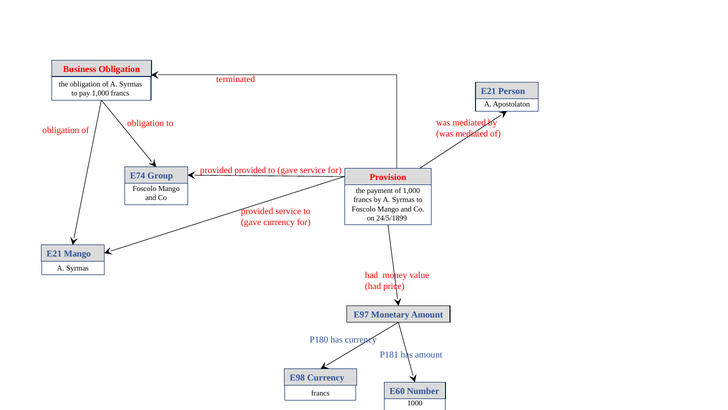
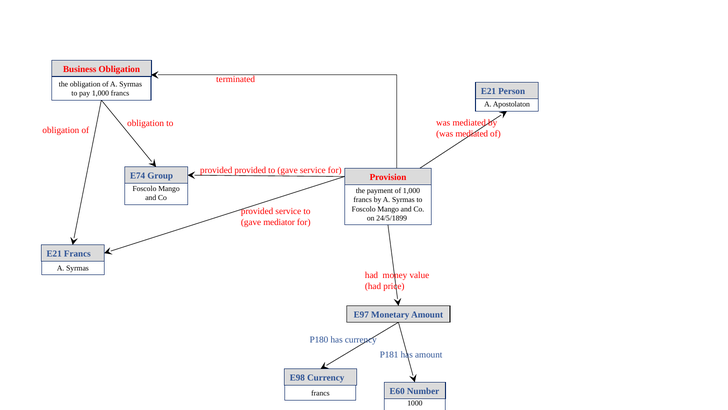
gave currency: currency -> mediator
E21 Mango: Mango -> Francs
